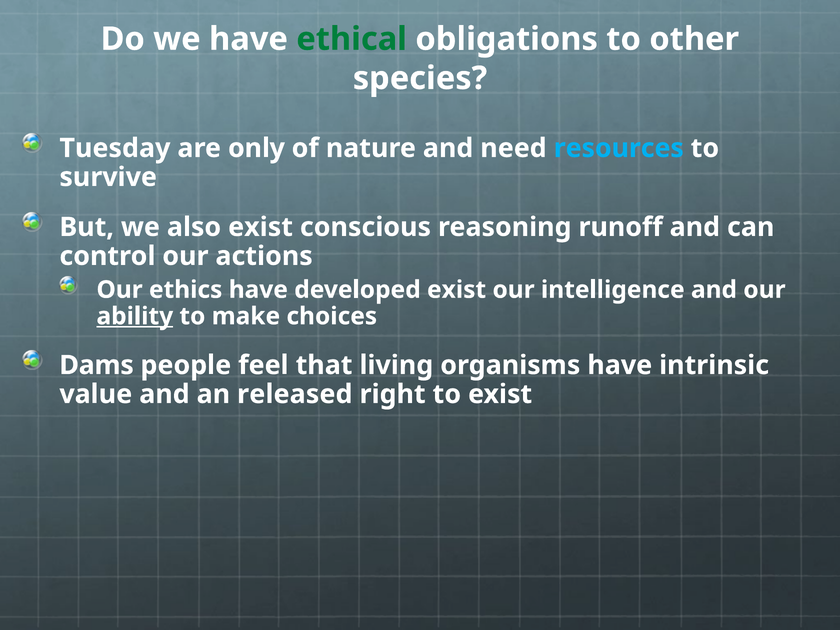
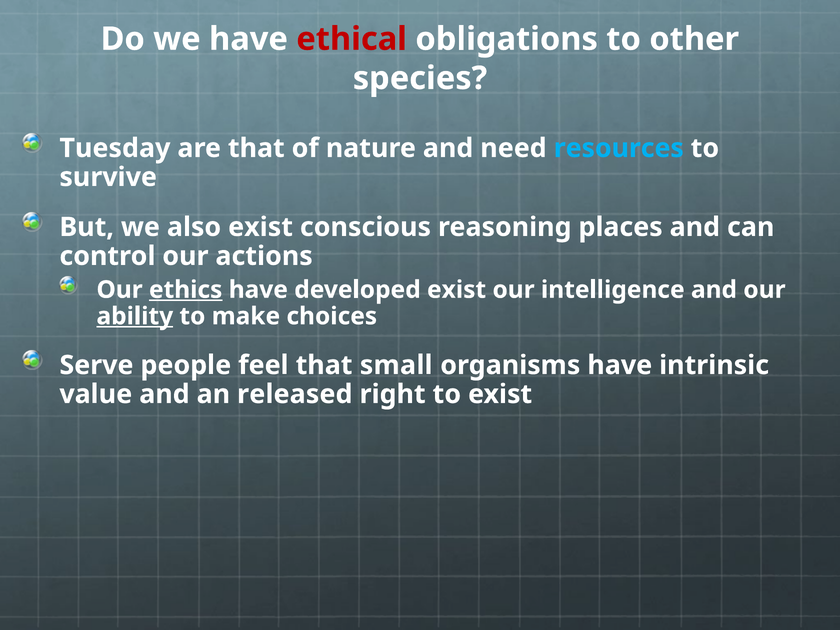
ethical colour: green -> red
are only: only -> that
runoff: runoff -> places
ethics underline: none -> present
Dams: Dams -> Serve
living: living -> small
